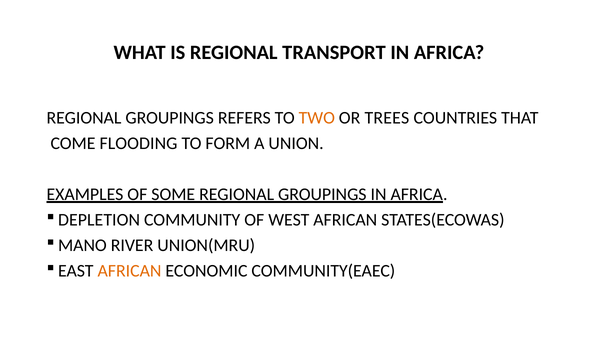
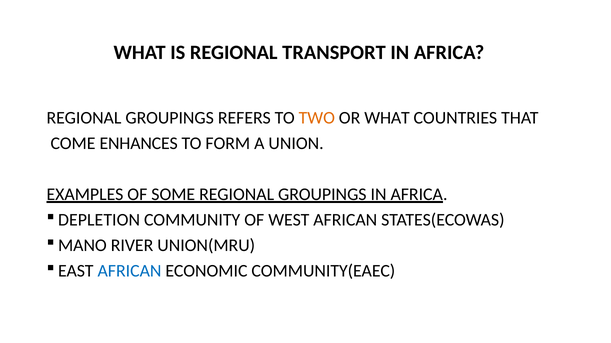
OR TREES: TREES -> WHAT
FLOODING: FLOODING -> ENHANCES
AFRICAN at (129, 272) colour: orange -> blue
